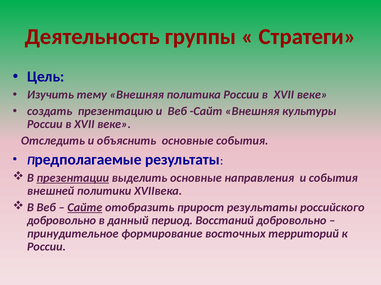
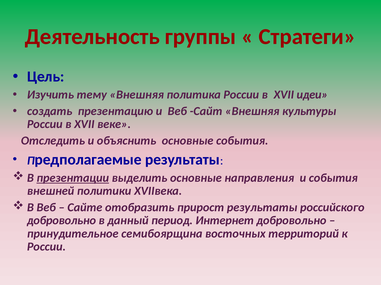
веке at (312, 95): веке -> идеи
Сайте underline: present -> none
Восстаний: Восстаний -> Интернет
формирование: формирование -> семибоярщина
